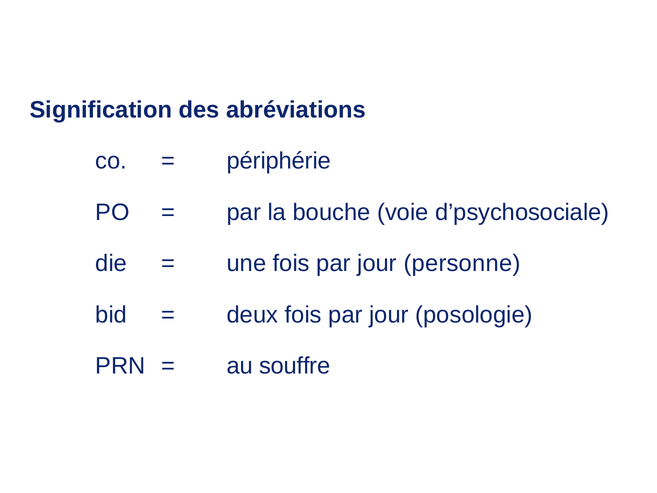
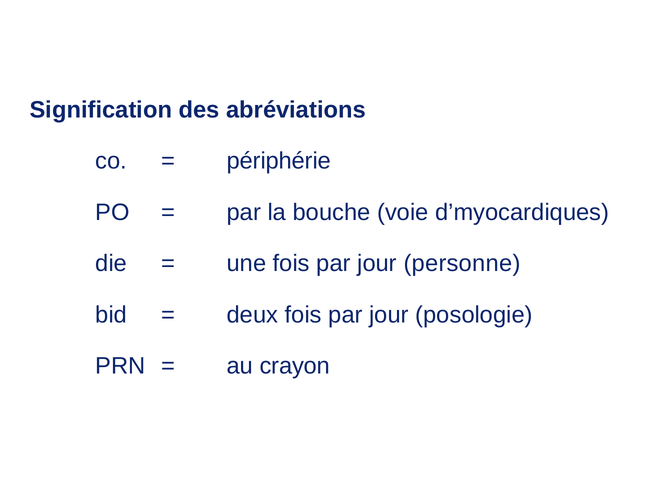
d’psychosociale: d’psychosociale -> d’myocardiques
souffre: souffre -> crayon
